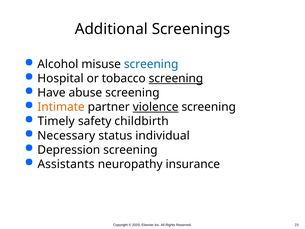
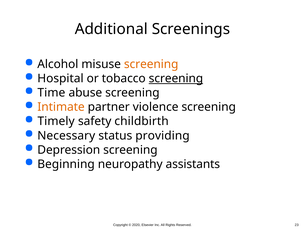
screening at (151, 64) colour: blue -> orange
Have: Have -> Time
violence underline: present -> none
individual: individual -> providing
Assistants: Assistants -> Beginning
insurance: insurance -> assistants
